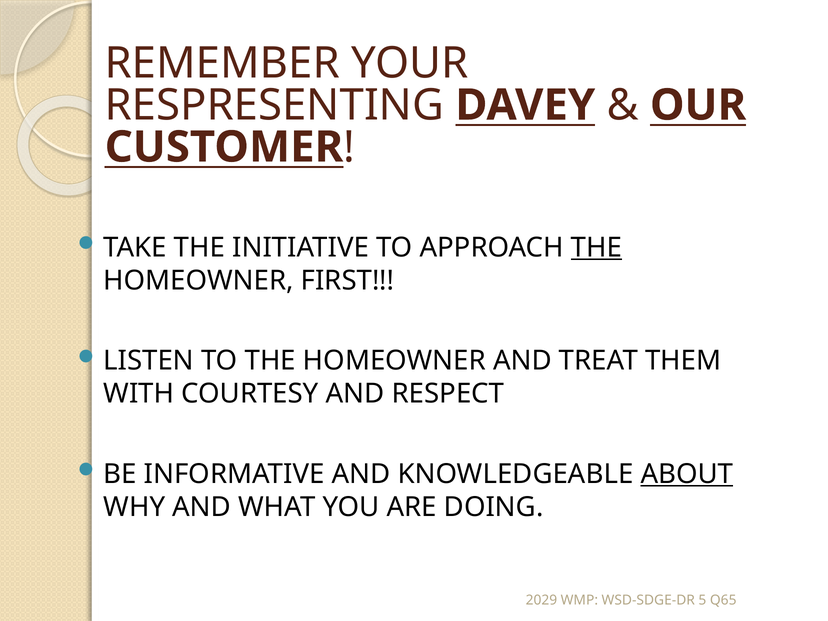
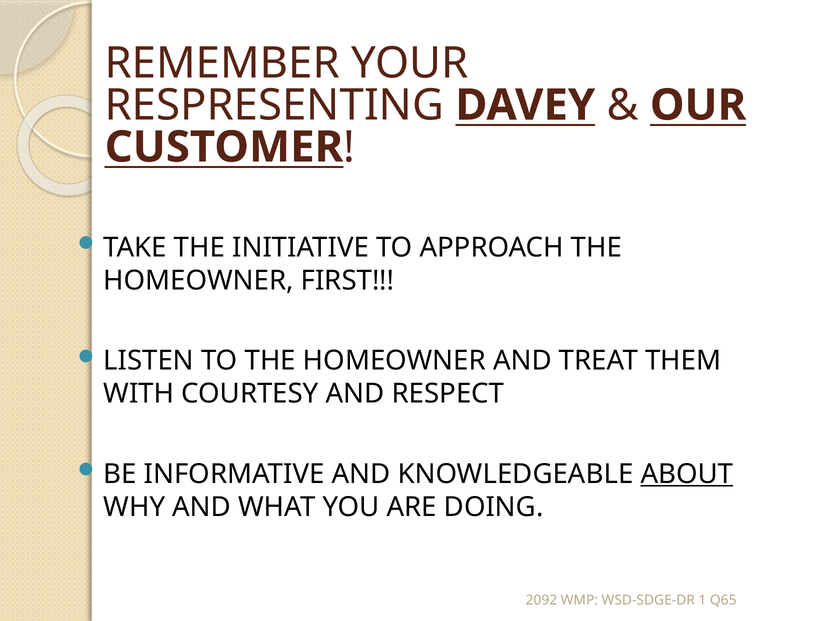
THE at (597, 248) underline: present -> none
2029: 2029 -> 2092
5: 5 -> 1
